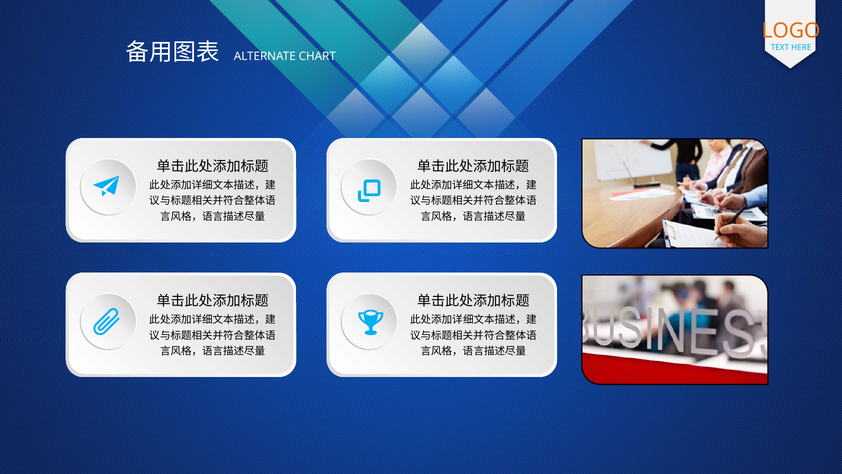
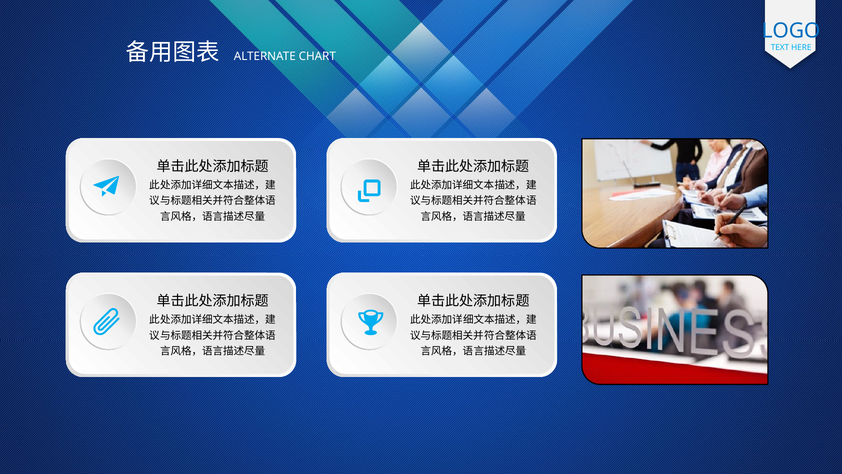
LOGO colour: orange -> blue
